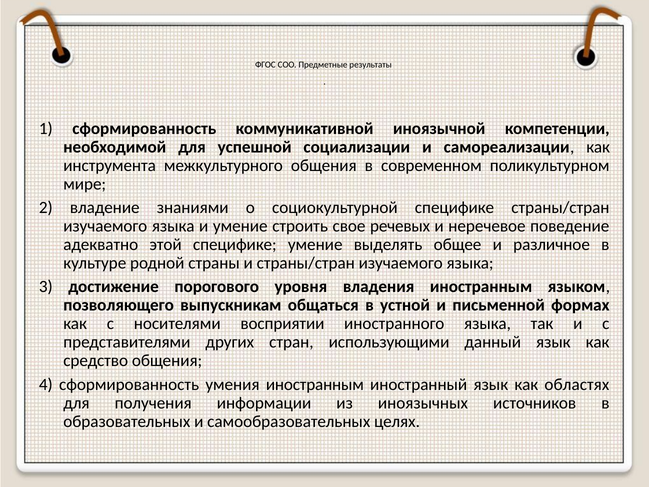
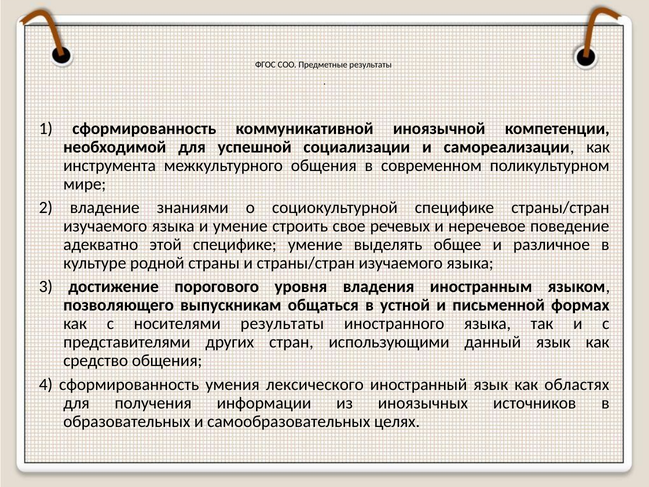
носителями восприятии: восприятии -> результаты
умения иностранным: иностранным -> лексического
